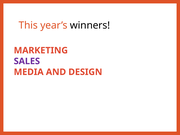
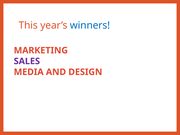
winners colour: black -> blue
